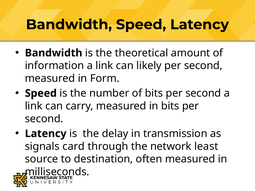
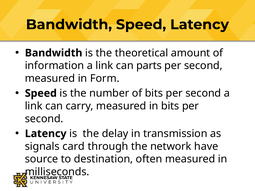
likely: likely -> parts
least: least -> have
